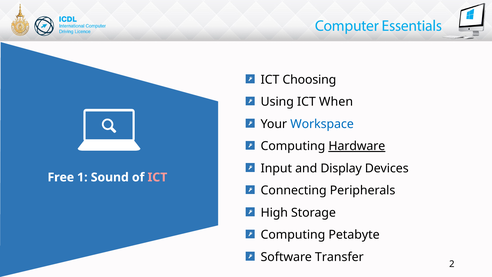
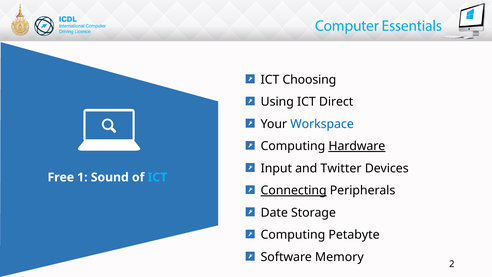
When: When -> Direct
Display: Display -> Twitter
ICT at (157, 177) colour: pink -> light blue
Connecting underline: none -> present
High: High -> Date
Transfer: Transfer -> Memory
